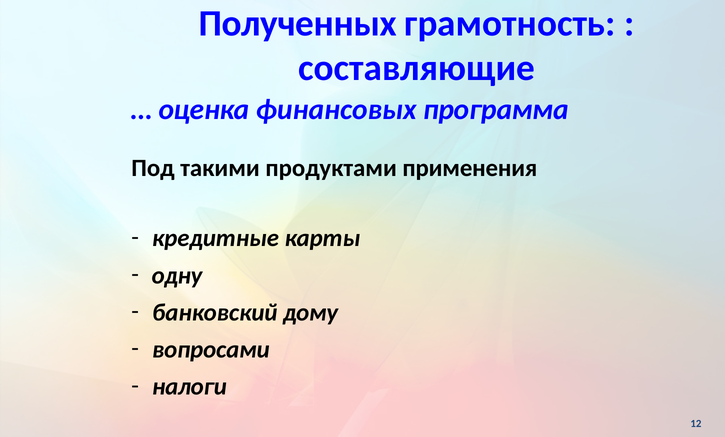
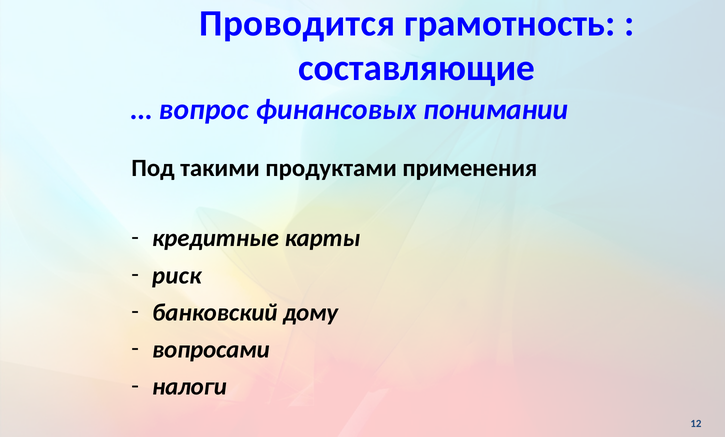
Полученных: Полученных -> Проводится
оценка: оценка -> вопрос
программа: программа -> понимании
одну: одну -> риск
